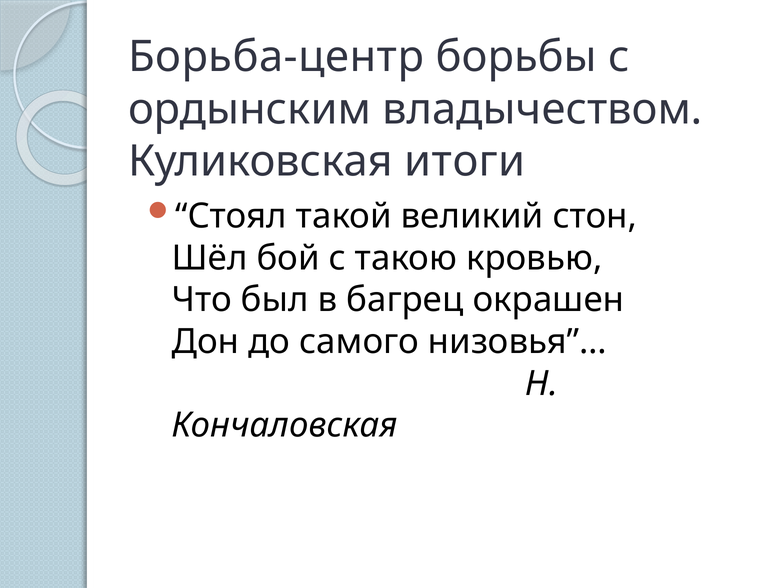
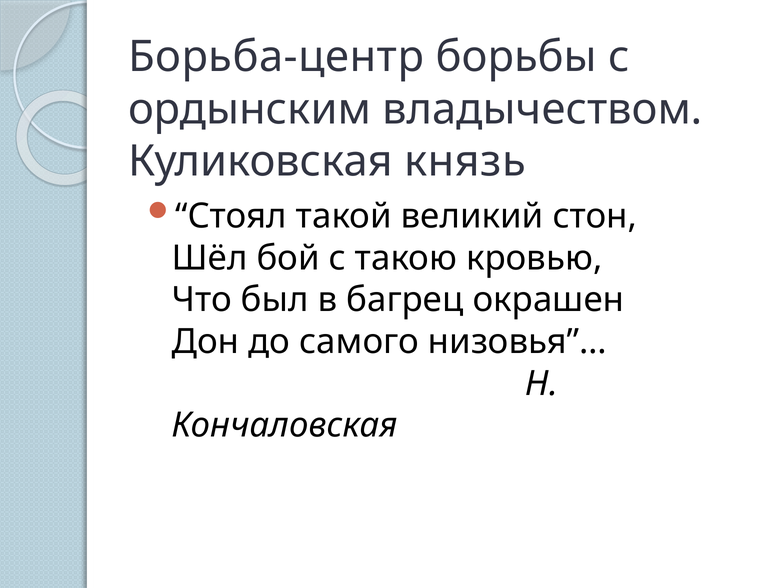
итоги: итоги -> князь
